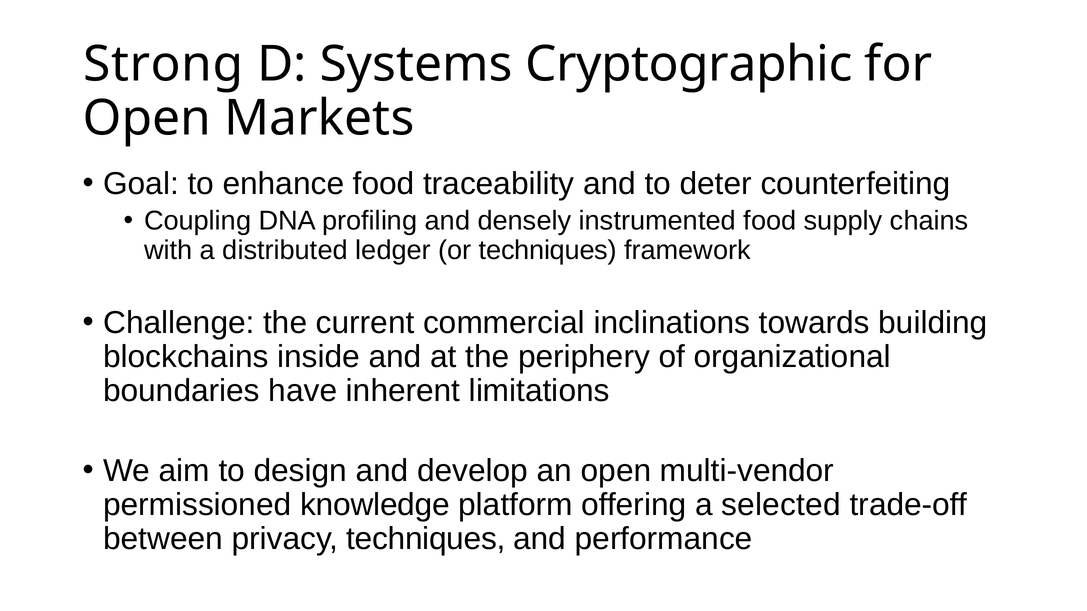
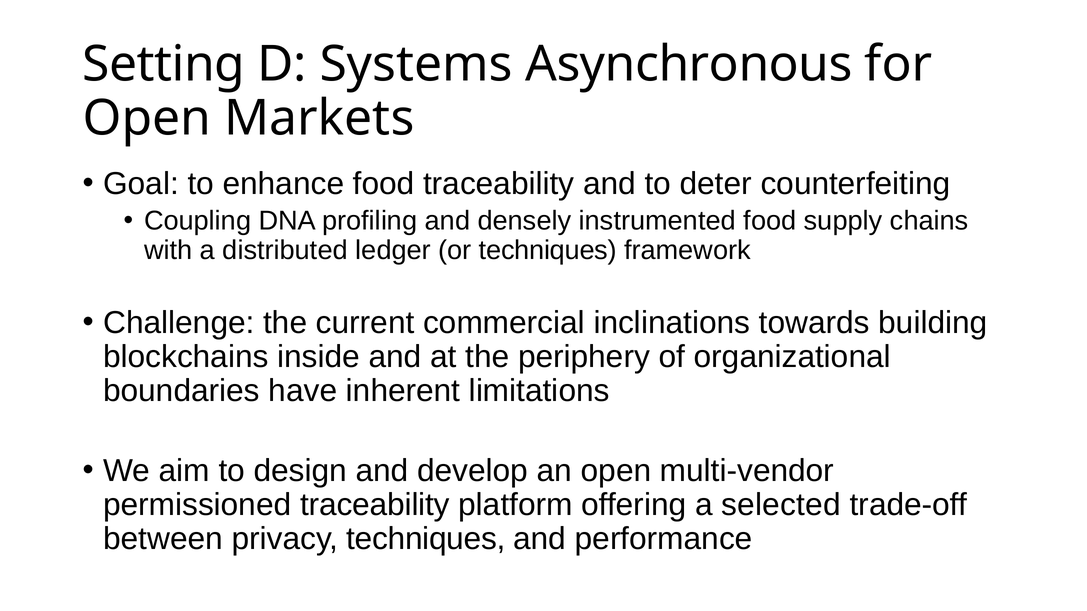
Strong: Strong -> Setting
Cryptographic: Cryptographic -> Asynchronous
permissioned knowledge: knowledge -> traceability
